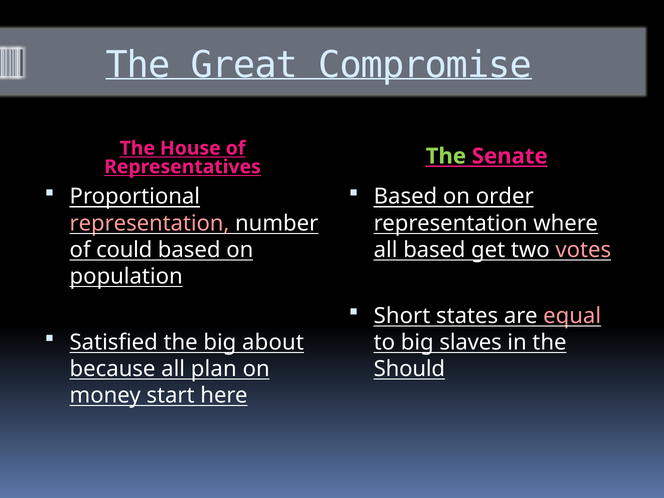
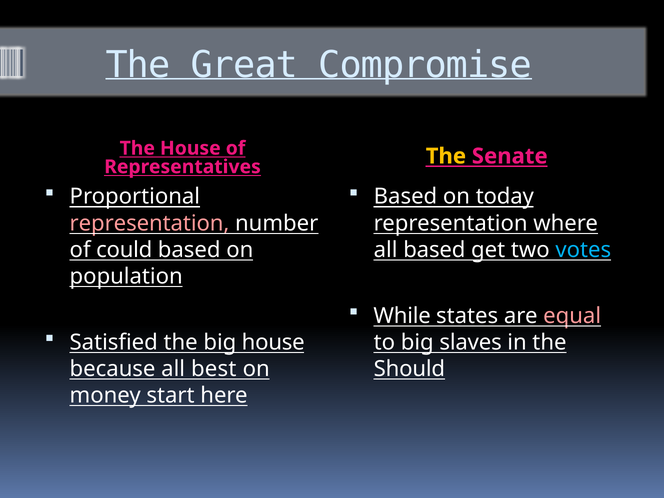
The at (446, 156) colour: light green -> yellow
order: order -> today
votes colour: pink -> light blue
Short: Short -> While
big about: about -> house
plan: plan -> best
